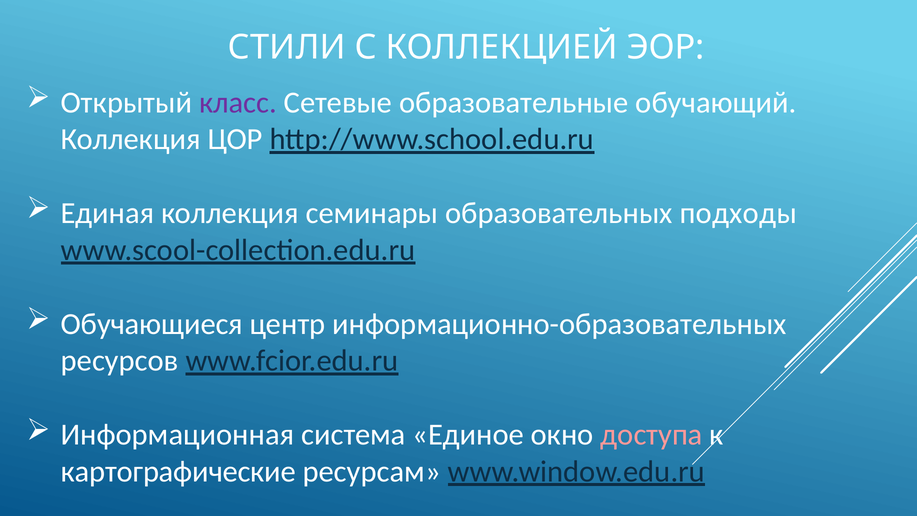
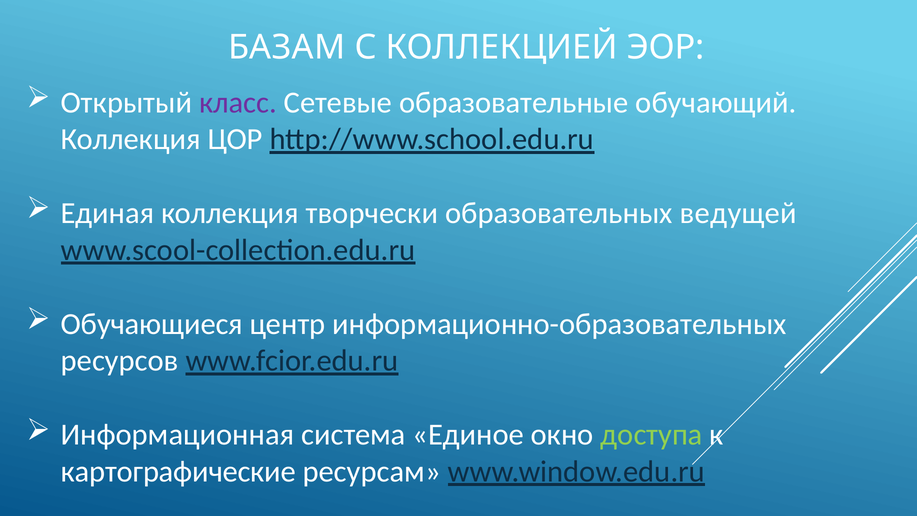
СТИЛИ: СТИЛИ -> БАЗАМ
семинары: семинары -> творчески
подходы: подходы -> ведущей
доступа colour: pink -> light green
